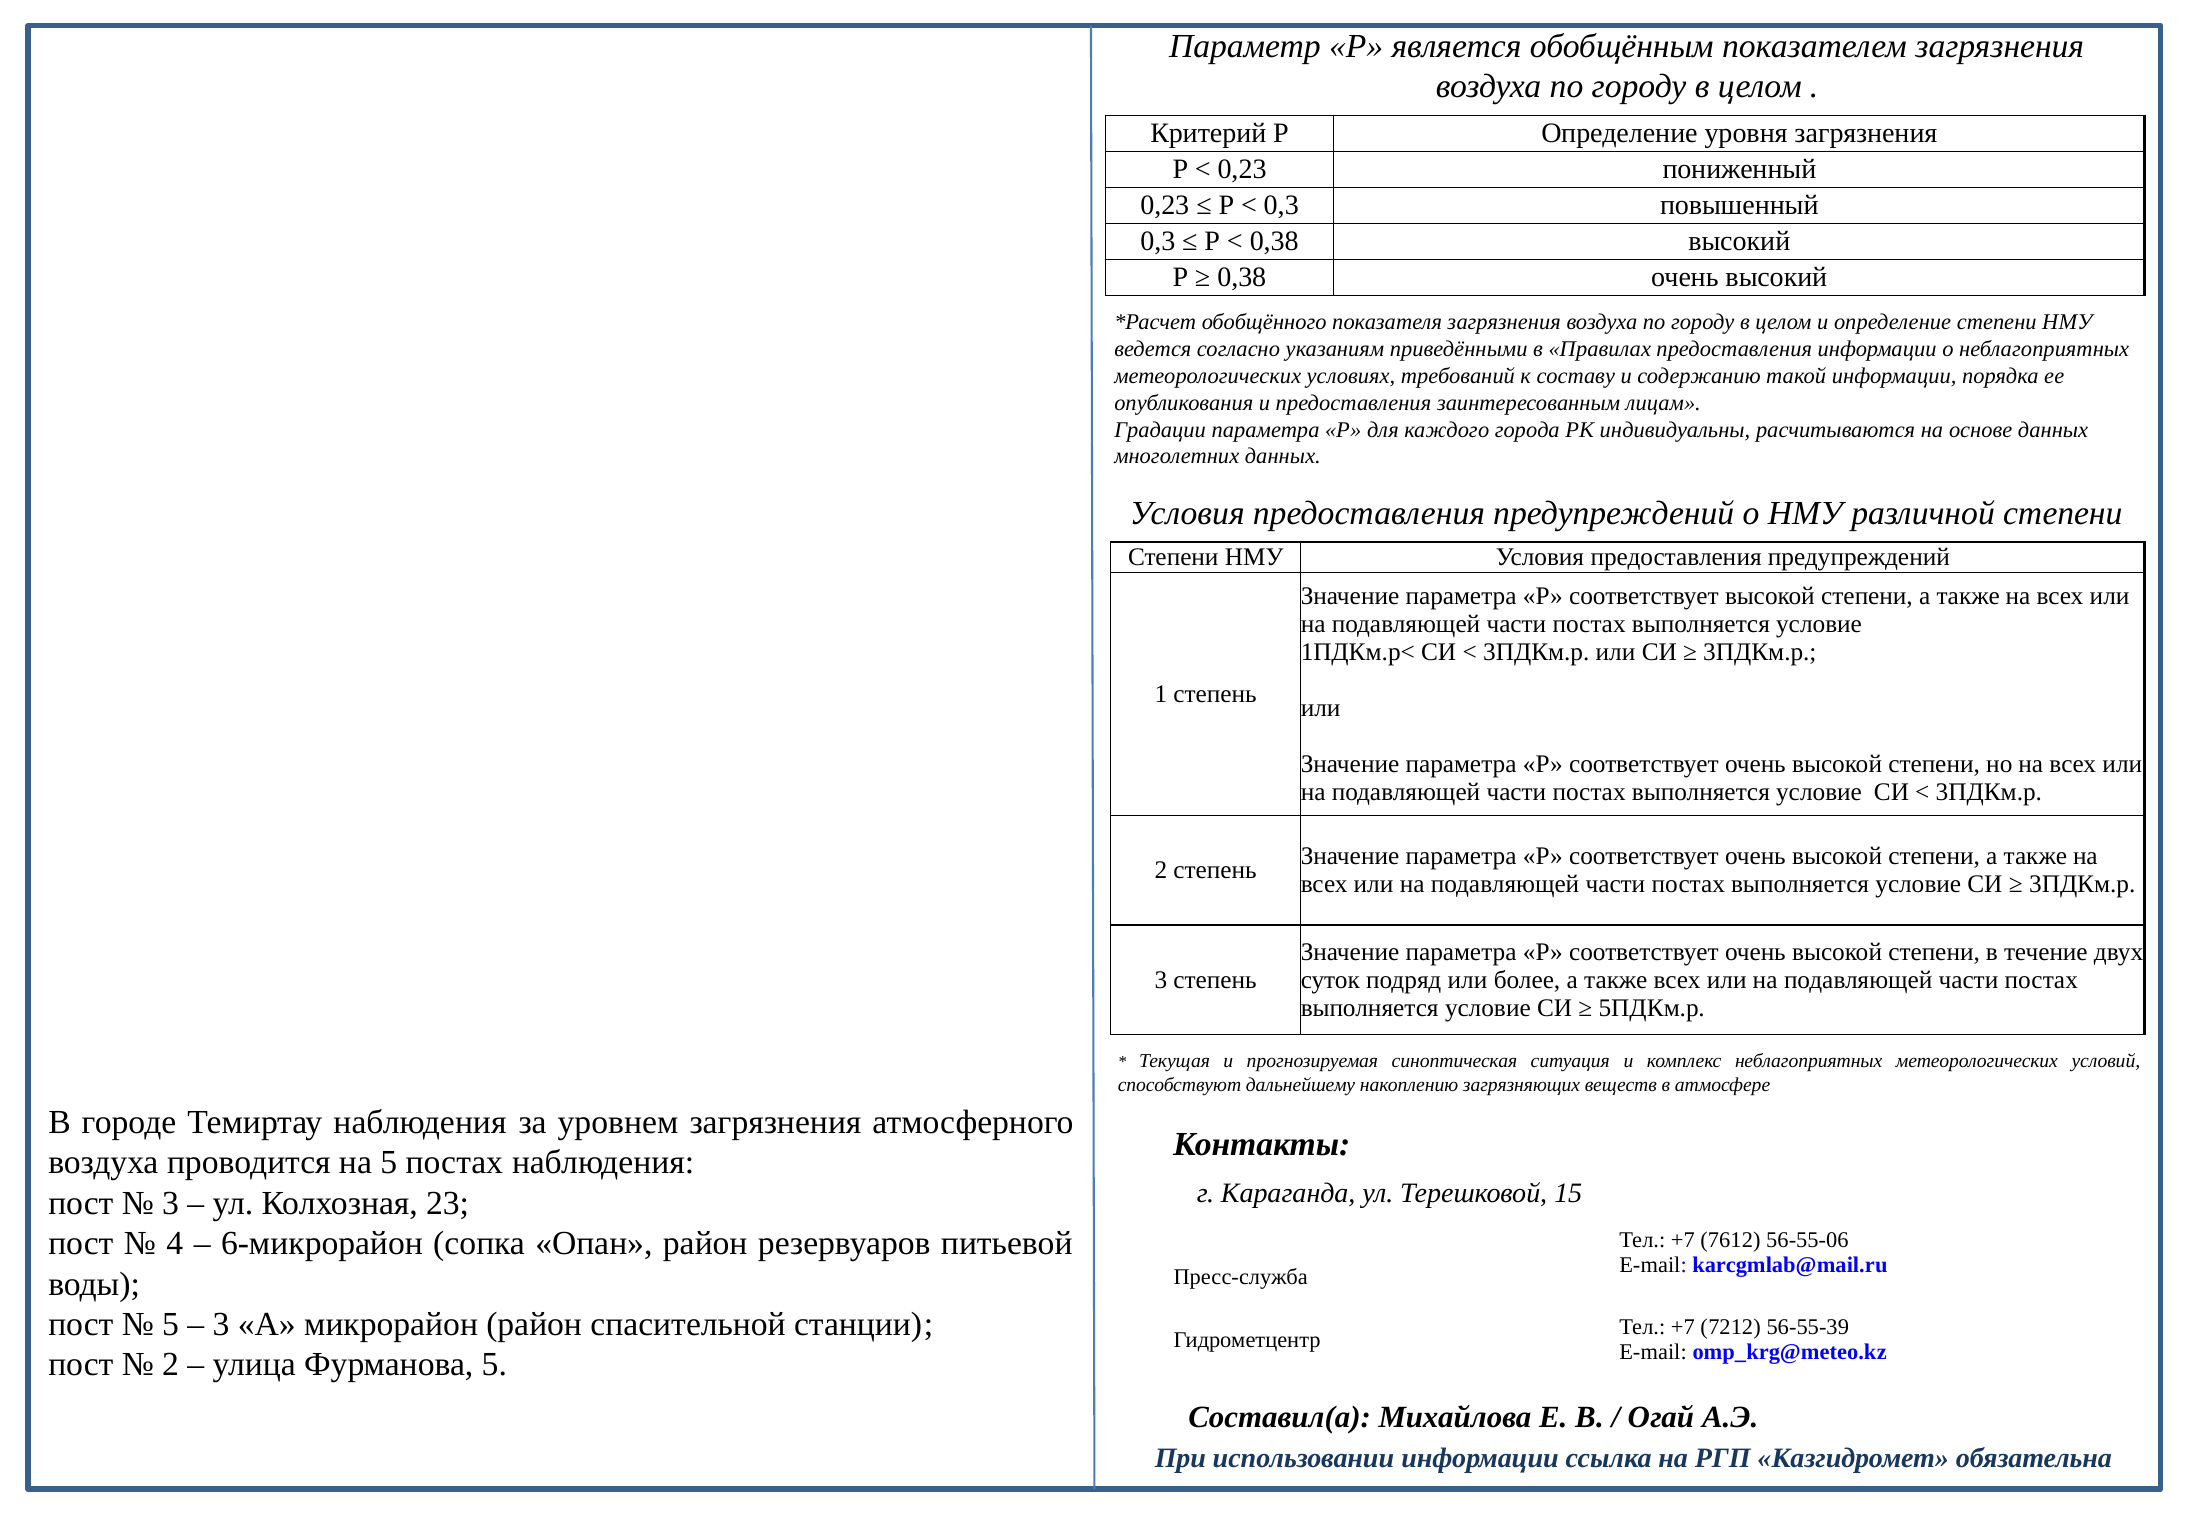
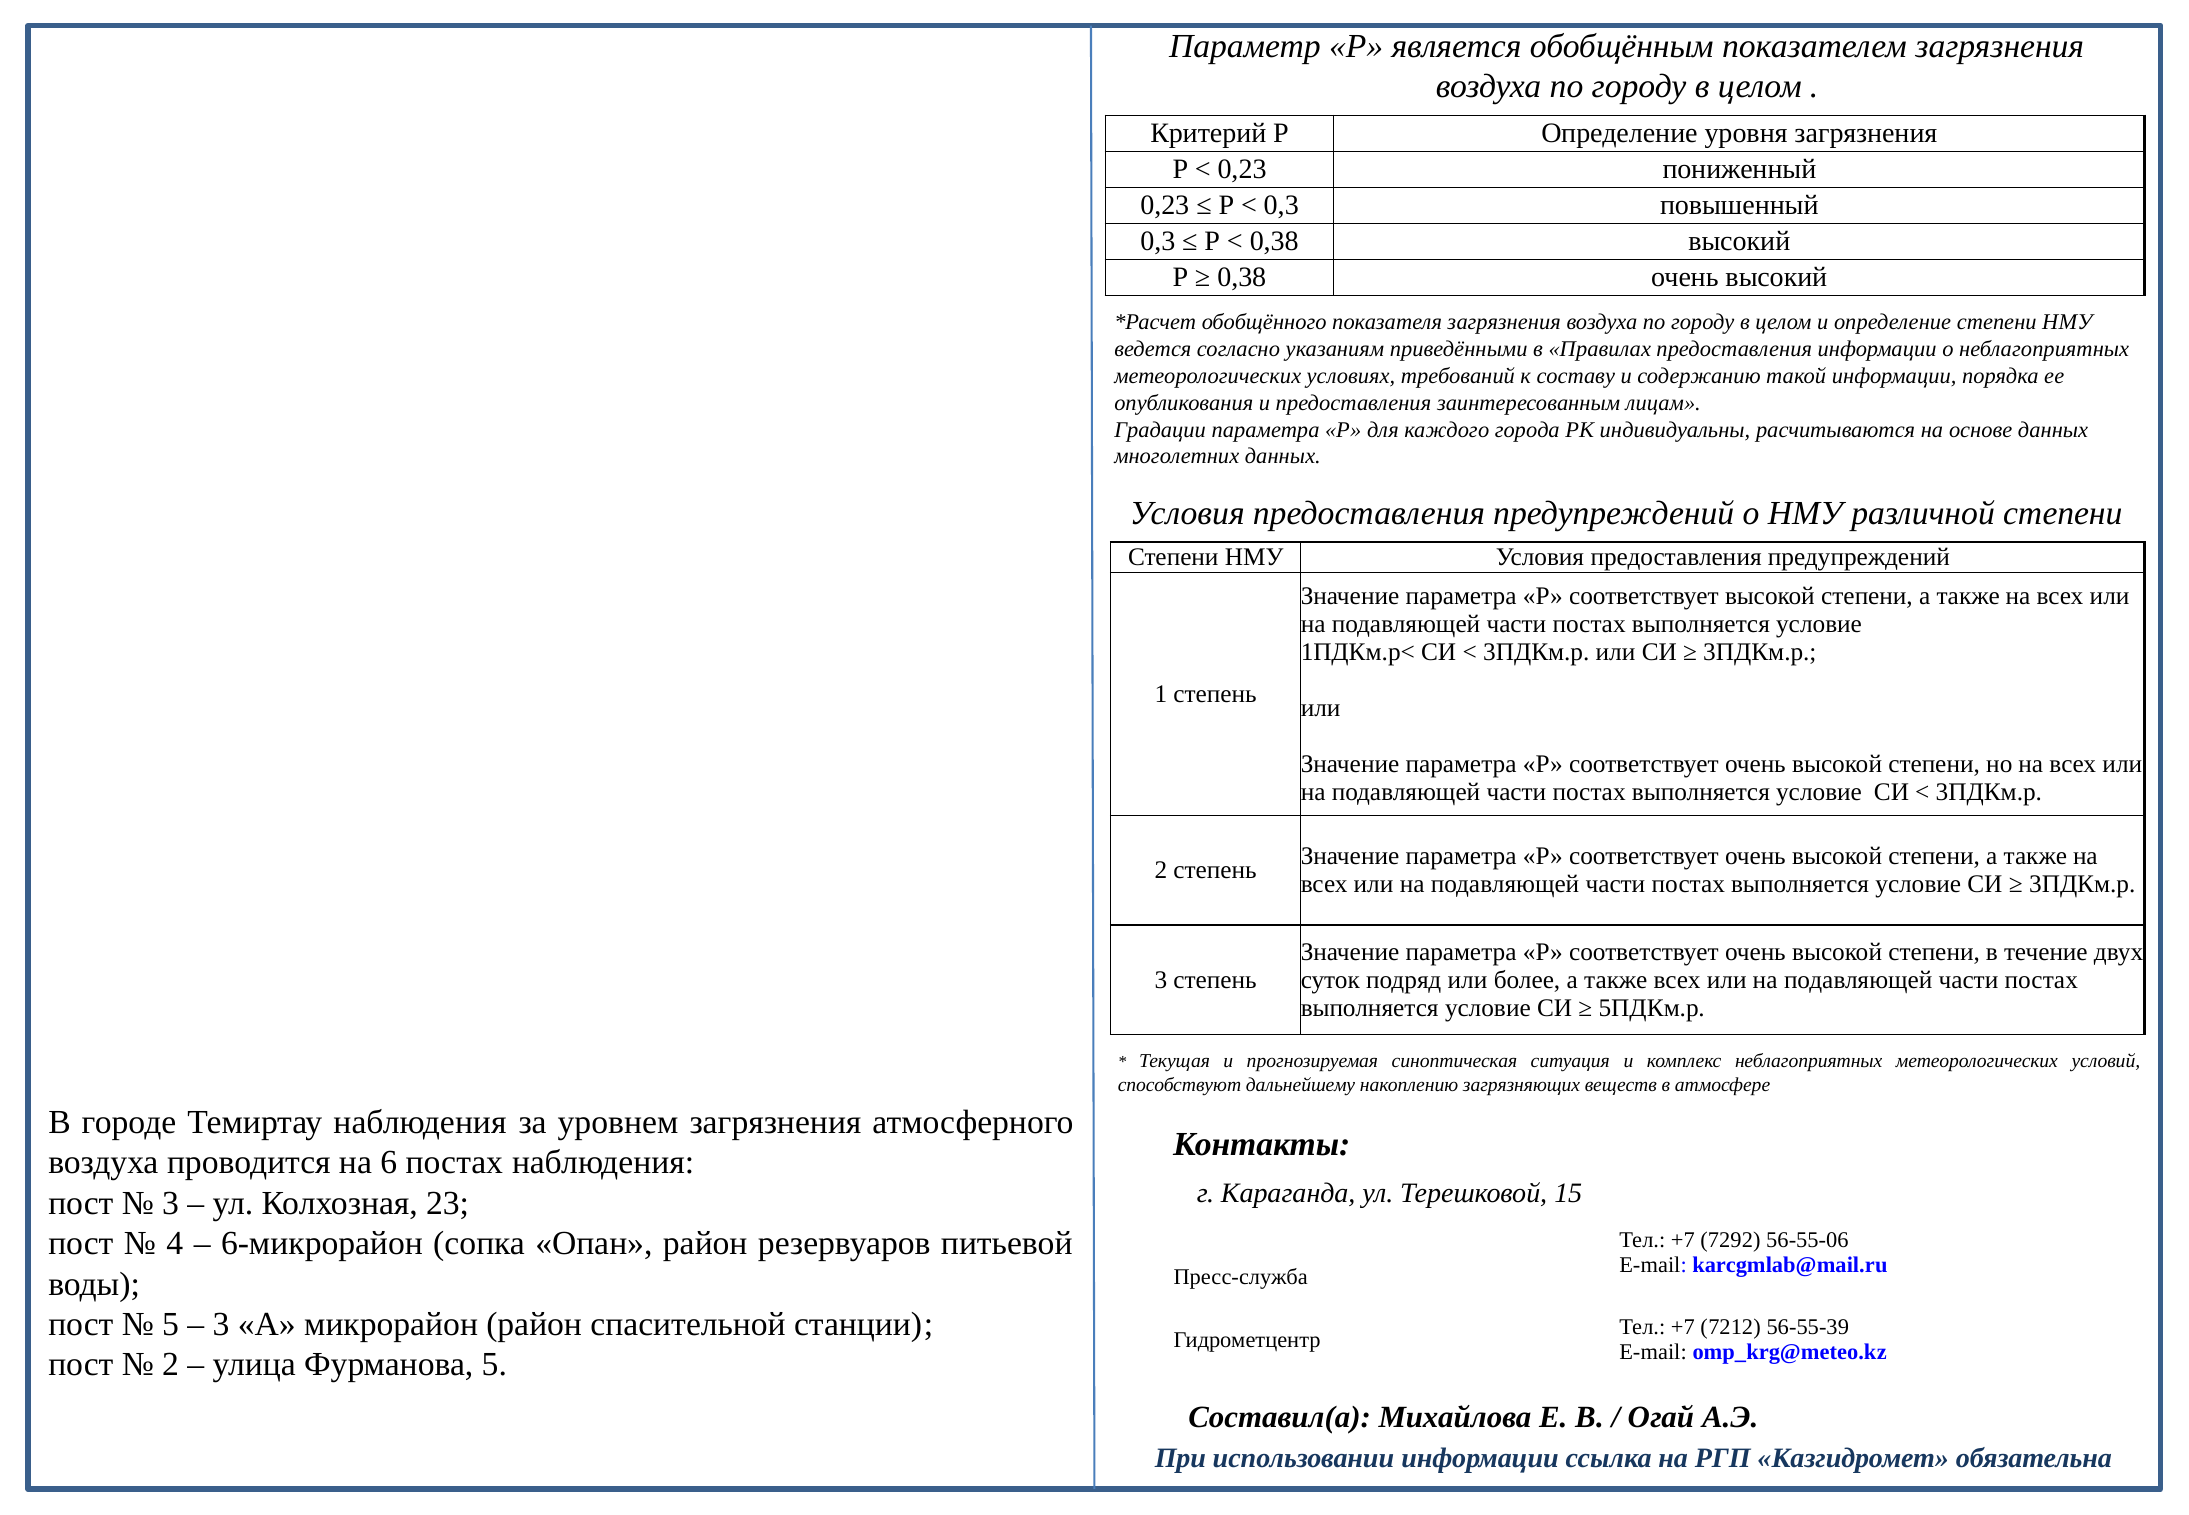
на 5: 5 -> 6
7612: 7612 -> 7292
